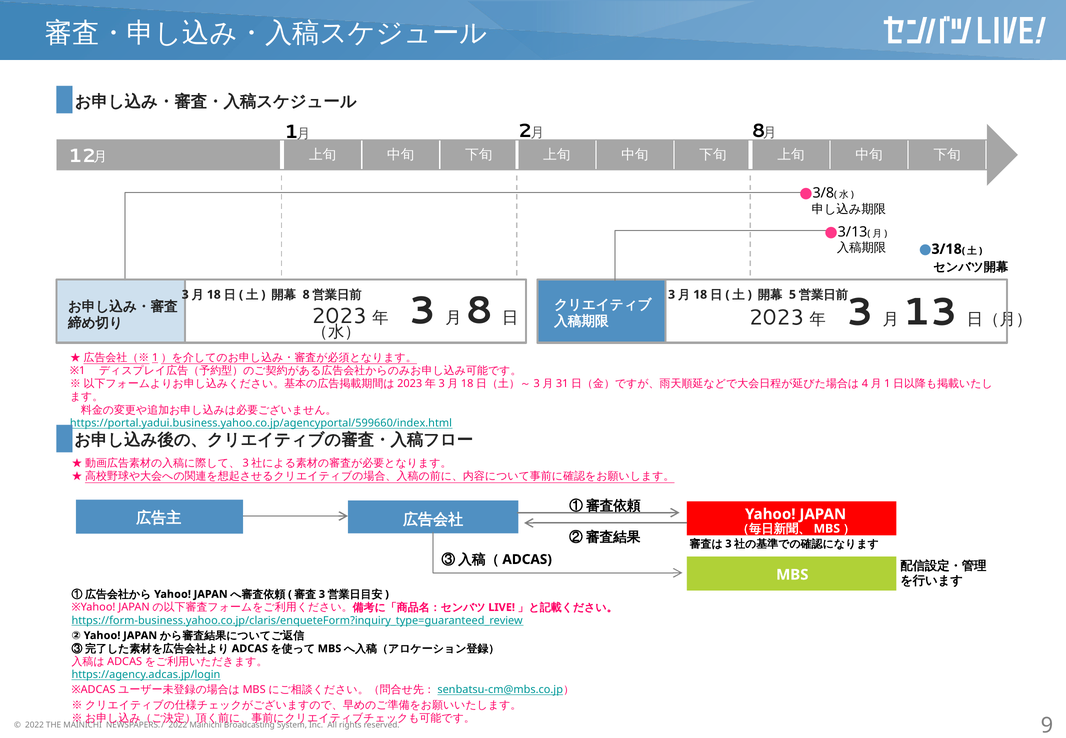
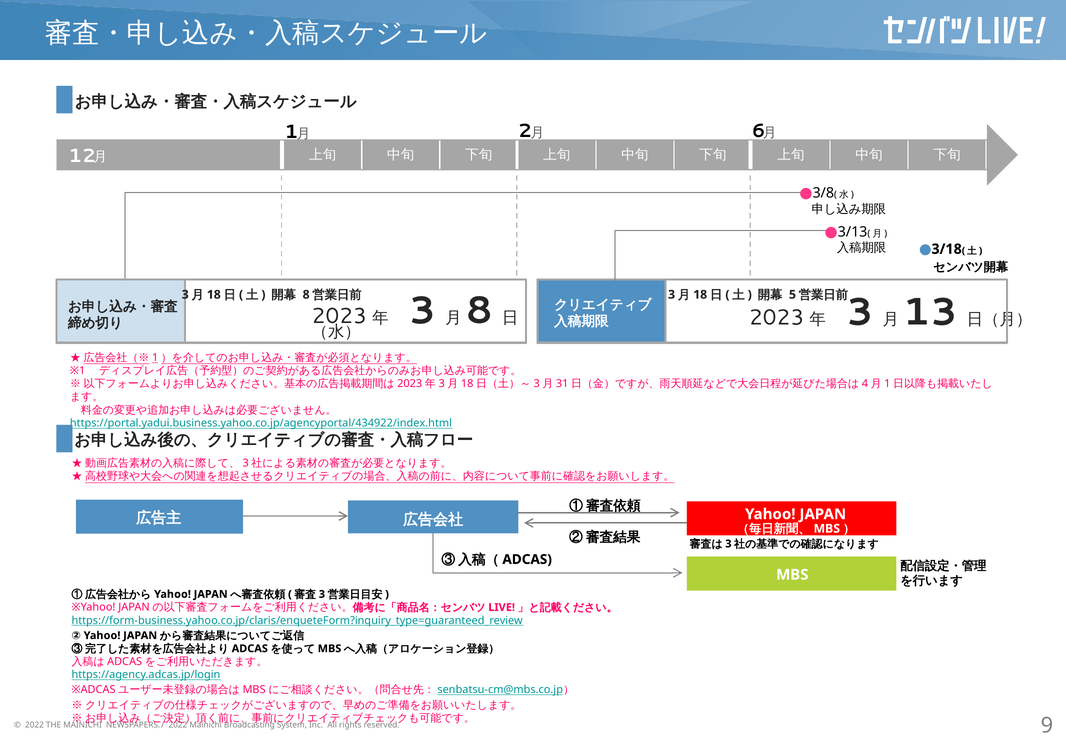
8 at (759, 131): 8 -> 6
https://portal.yadui.business.yahoo.co.jp/agencyportal/599660/index.html: https://portal.yadui.business.yahoo.co.jp/agencyportal/599660/index.html -> https://portal.yadui.business.yahoo.co.jp/agencyportal/434922/index.html
